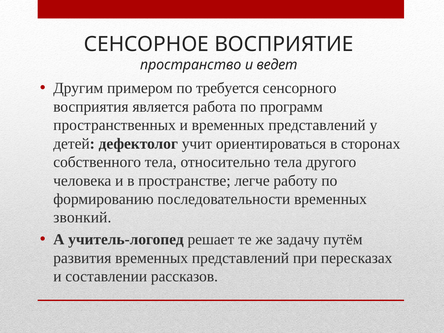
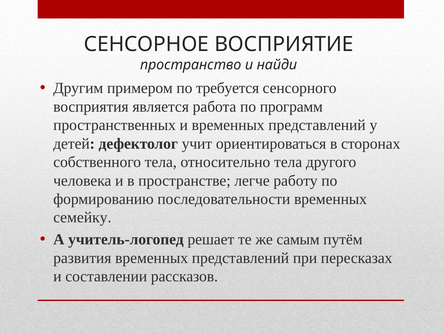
ведет: ведет -> найди
звонкий: звонкий -> семейку
задачу: задачу -> самым
